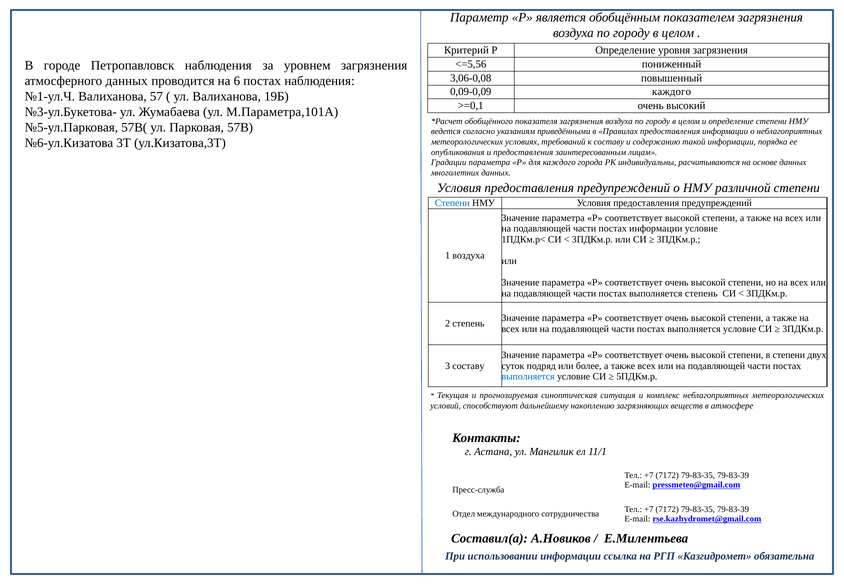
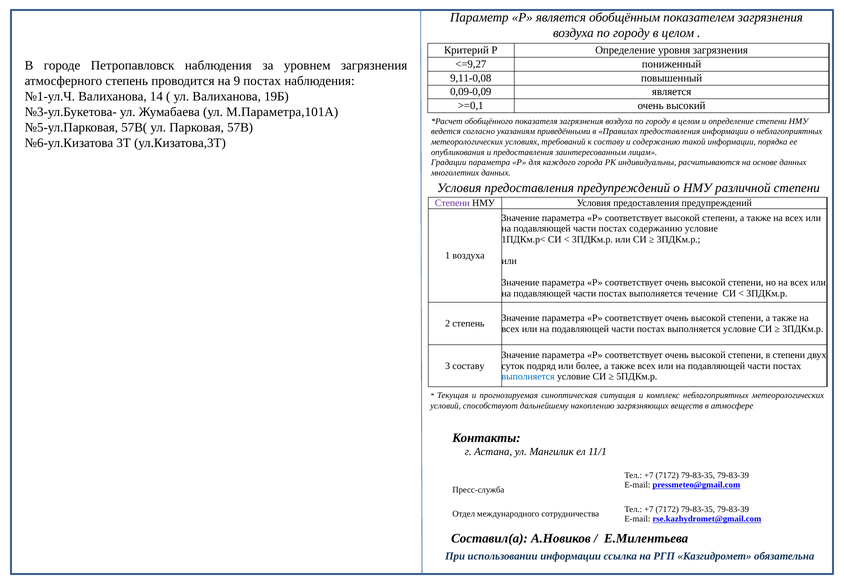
<=5,56: <=5,56 -> <=9,27
3,06-0,08: 3,06-0,08 -> 9,11-0,08
атмосферного данных: данных -> степень
6: 6 -> 9
0,09-0,09 каждого: каждого -> является
57: 57 -> 14
Степени at (452, 203) colour: blue -> purple
постах информации: информации -> содержанию
выполняется степень: степень -> течение
